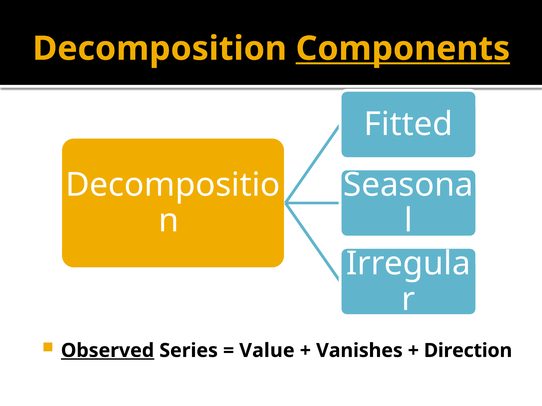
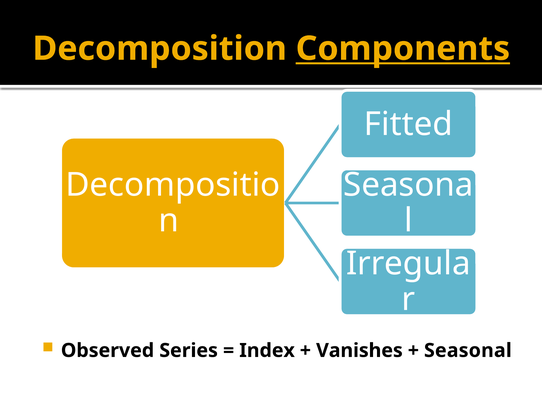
Observed underline: present -> none
Value: Value -> Index
Direction: Direction -> Seasonal
